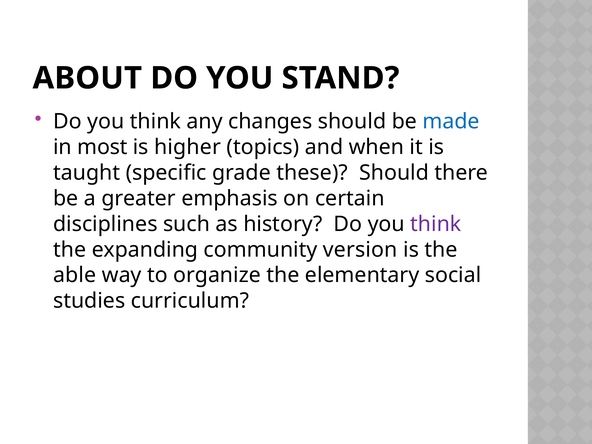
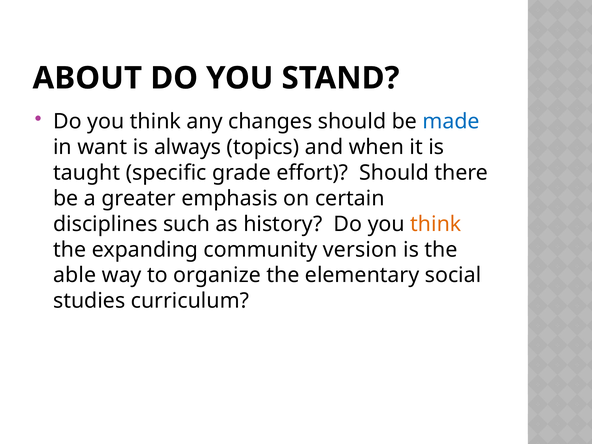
most: most -> want
higher: higher -> always
these: these -> effort
think at (436, 224) colour: purple -> orange
